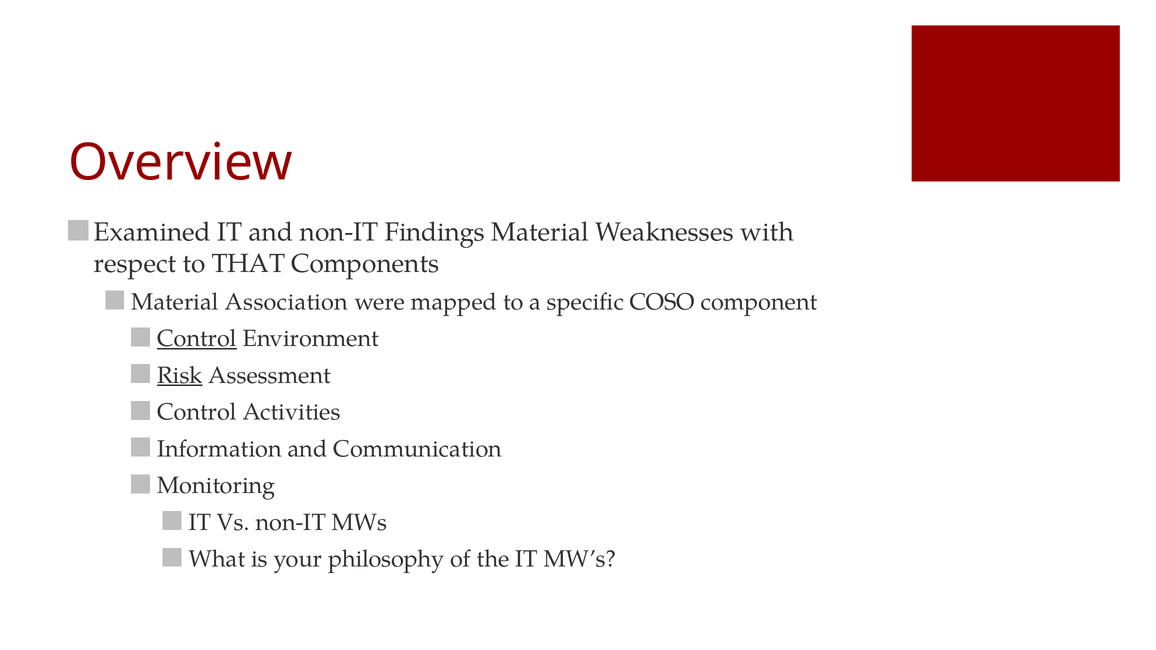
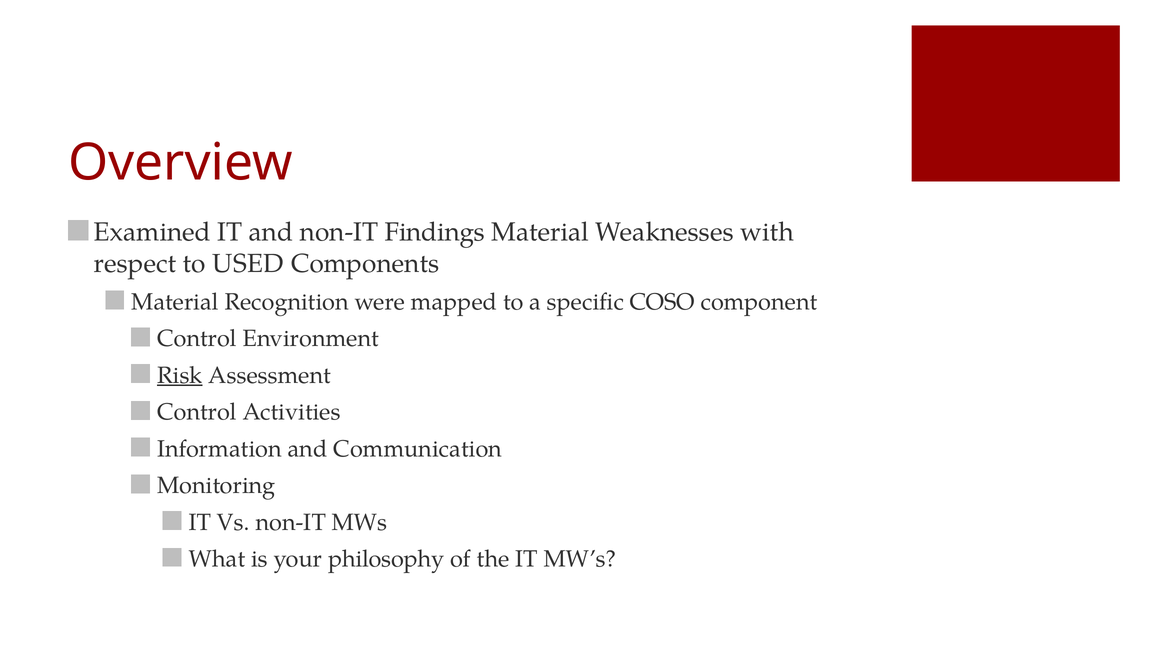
THAT: THAT -> USED
Association: Association -> Recognition
Control at (197, 339) underline: present -> none
